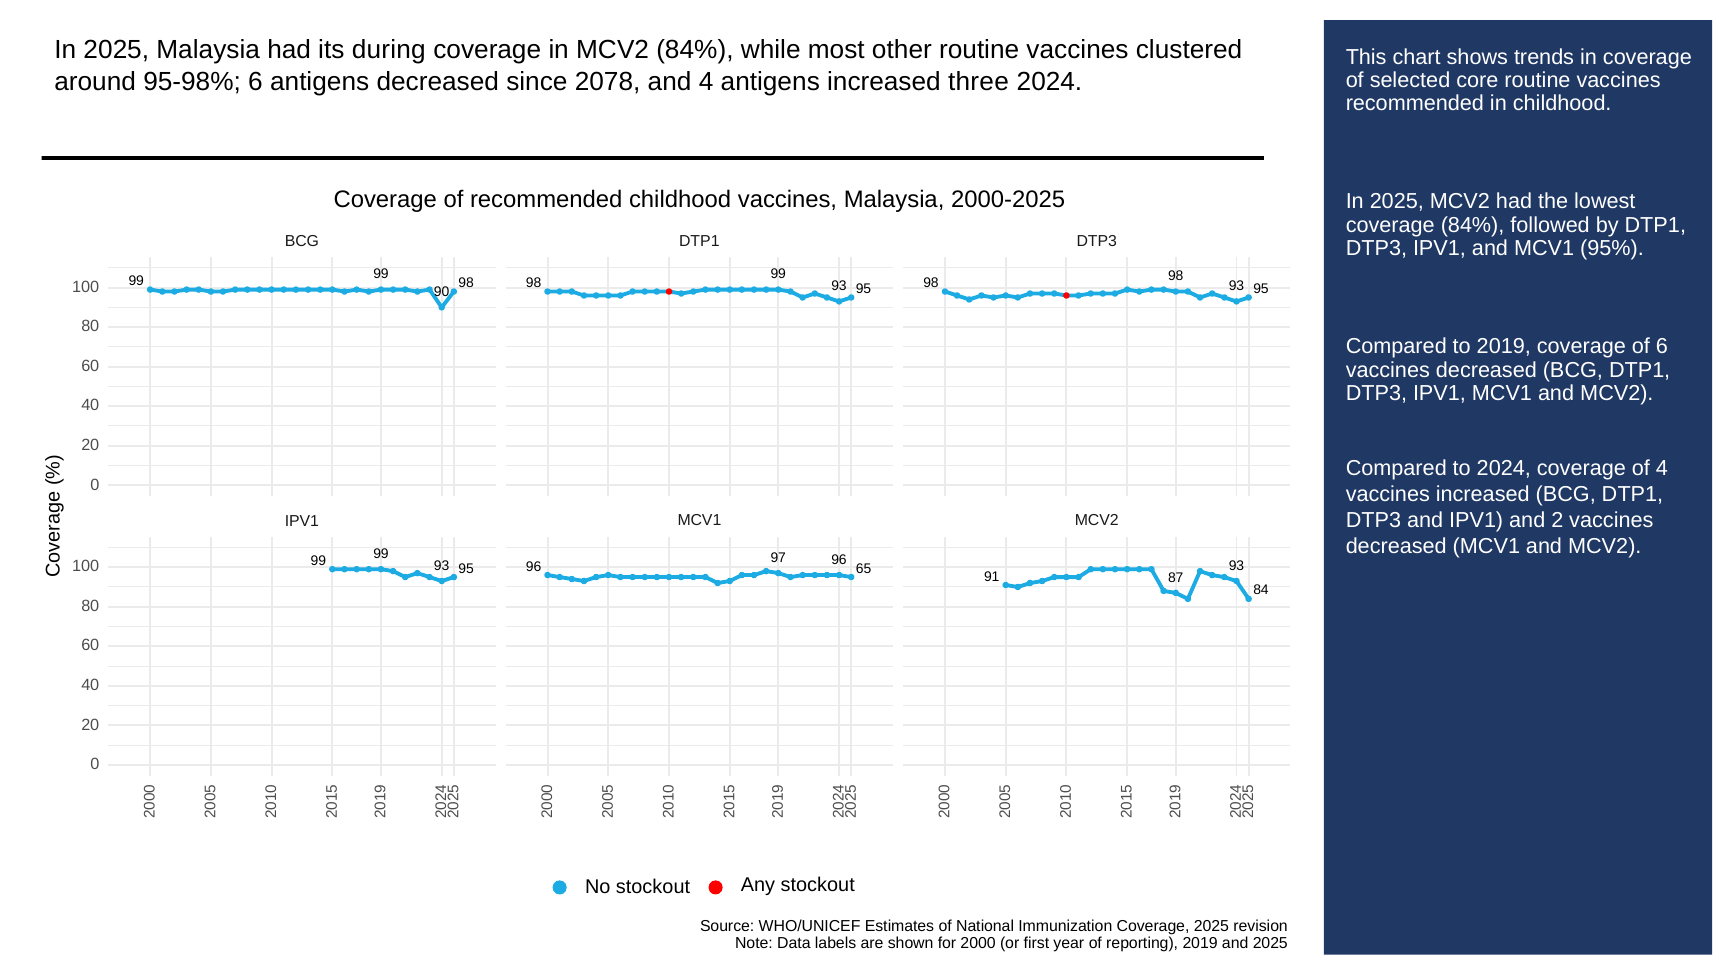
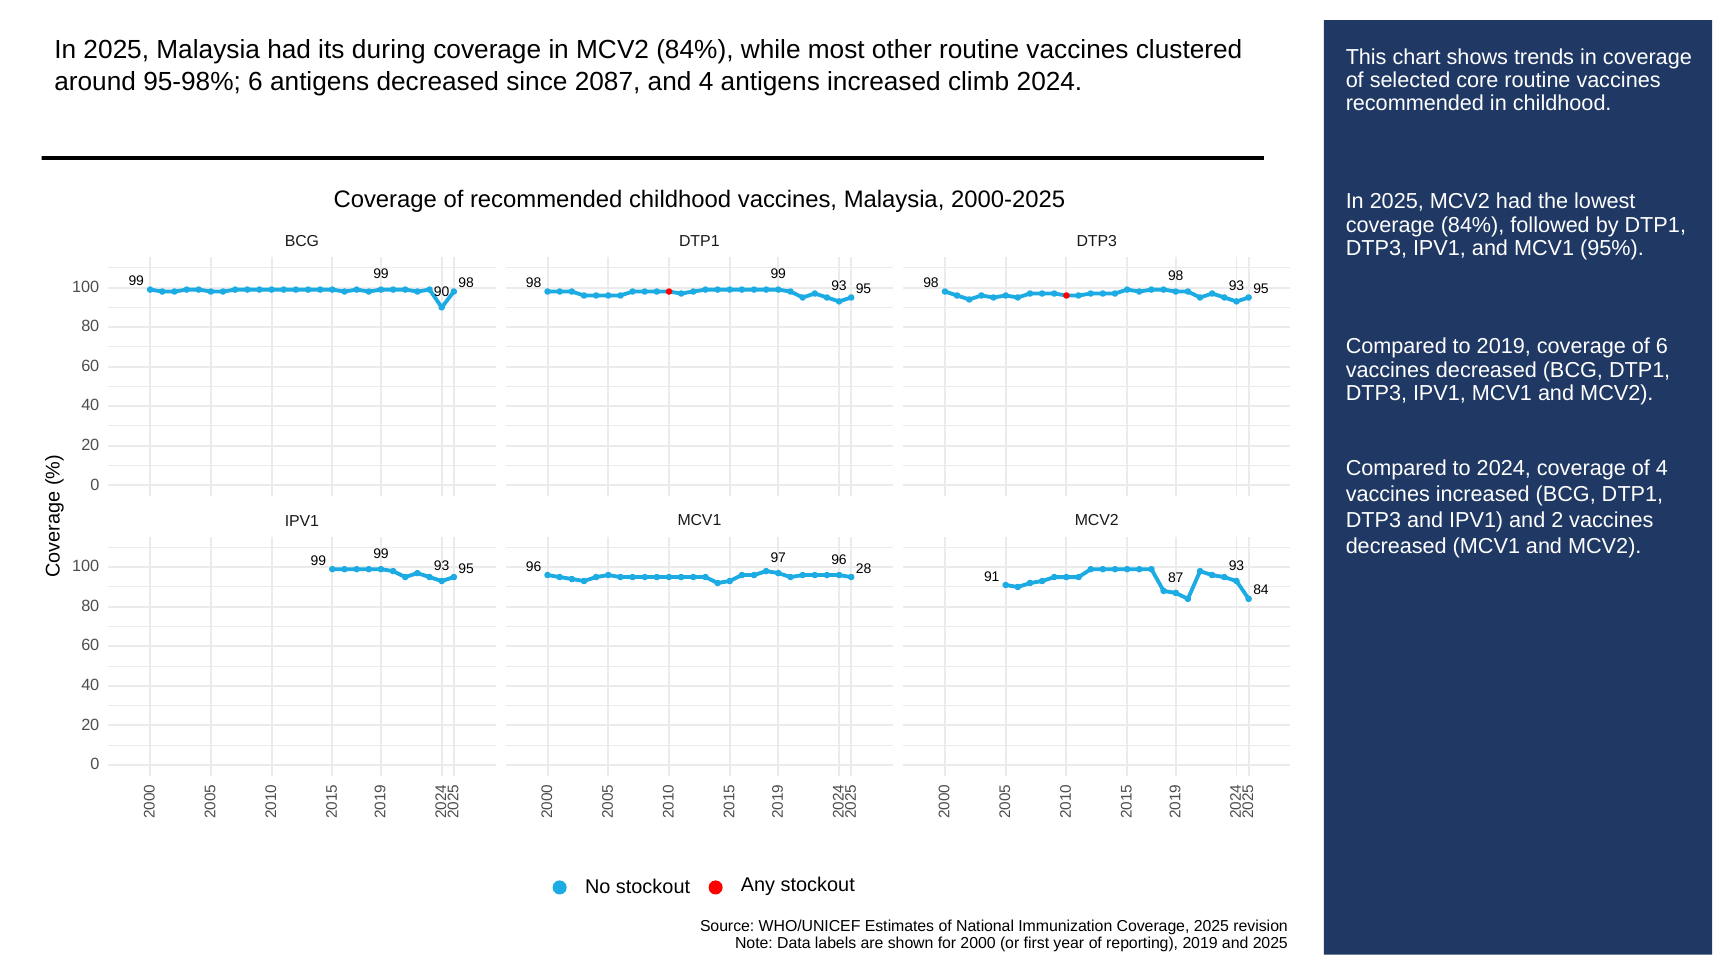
2078: 2078 -> 2087
three: three -> climb
65: 65 -> 28
